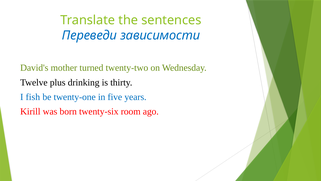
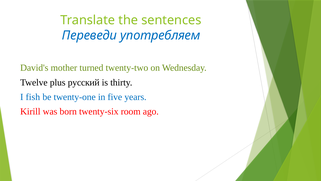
зависимости: зависимости -> употребляем
drinking: drinking -> русский
